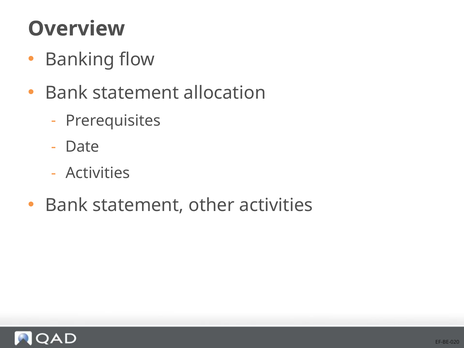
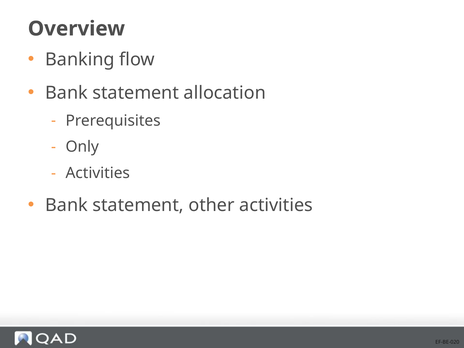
Date: Date -> Only
